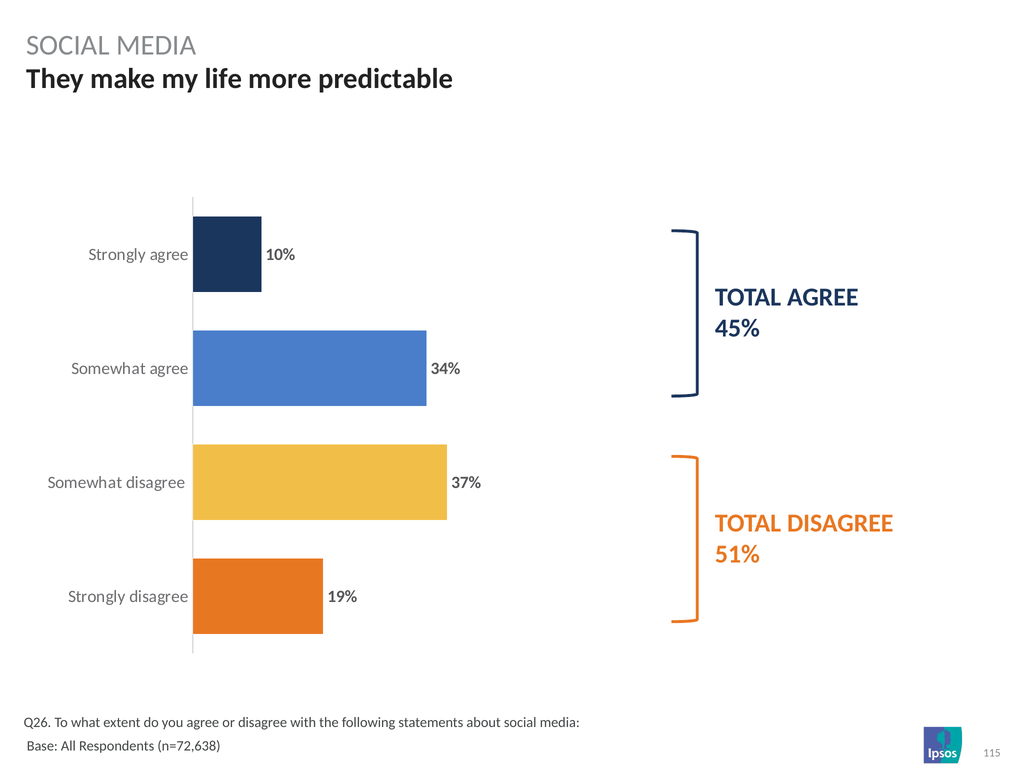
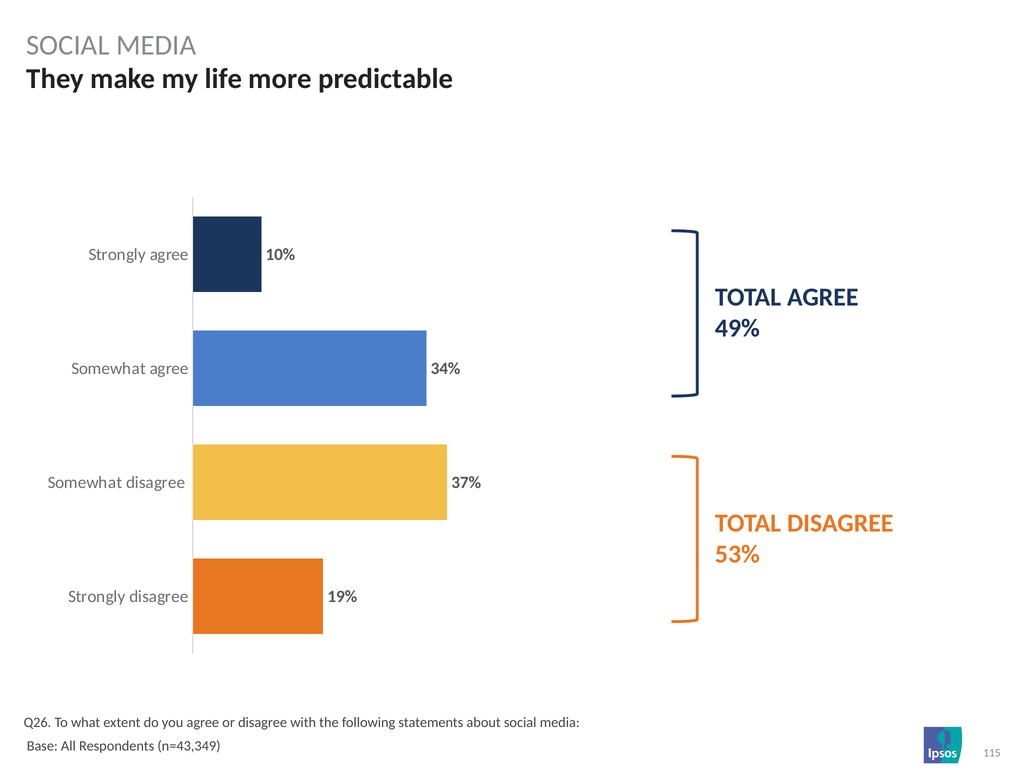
45%: 45% -> 49%
51%: 51% -> 53%
n=72,638: n=72,638 -> n=43,349
